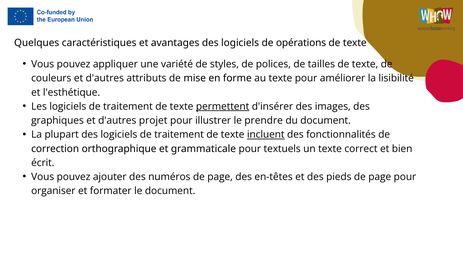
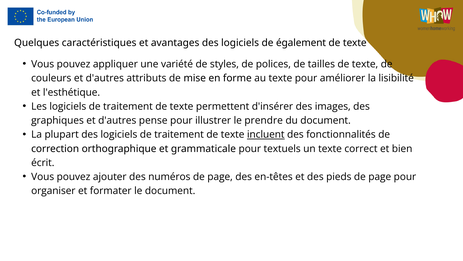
opérations: opérations -> également
permettent underline: present -> none
projet: projet -> pense
